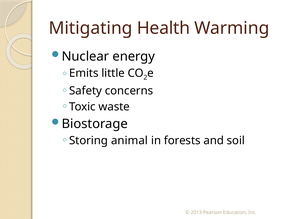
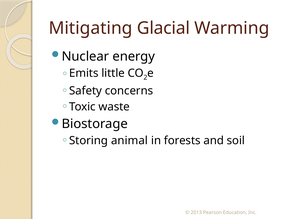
Health: Health -> Glacial
